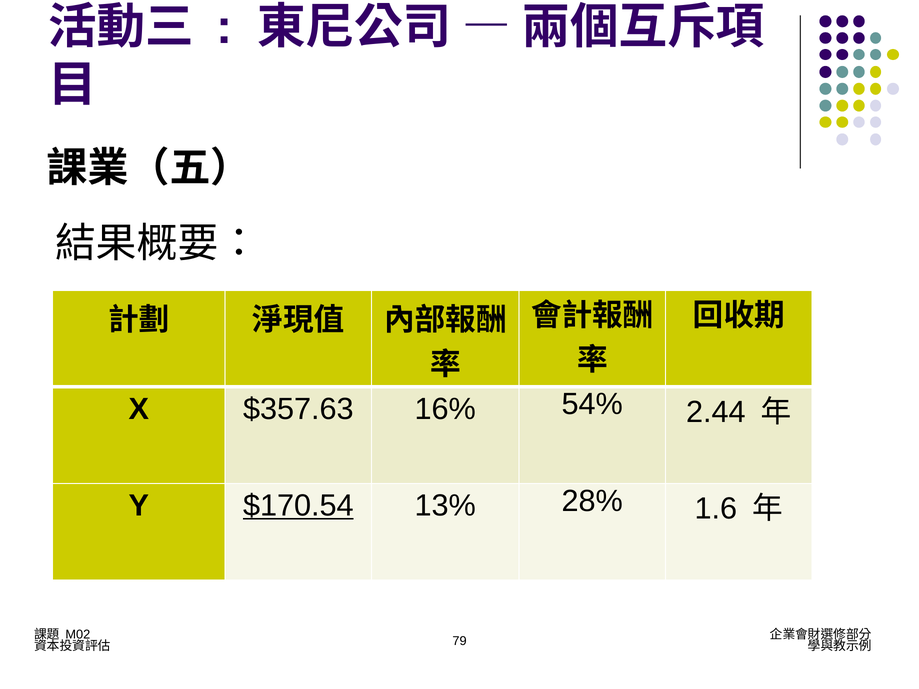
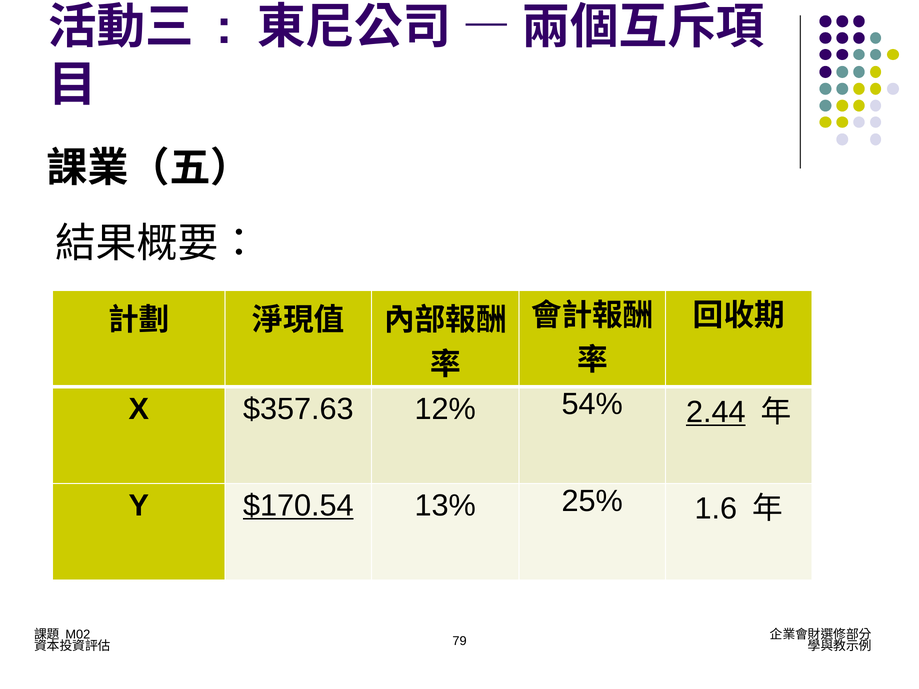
16%: 16% -> 12%
2.44 underline: none -> present
28%: 28% -> 25%
